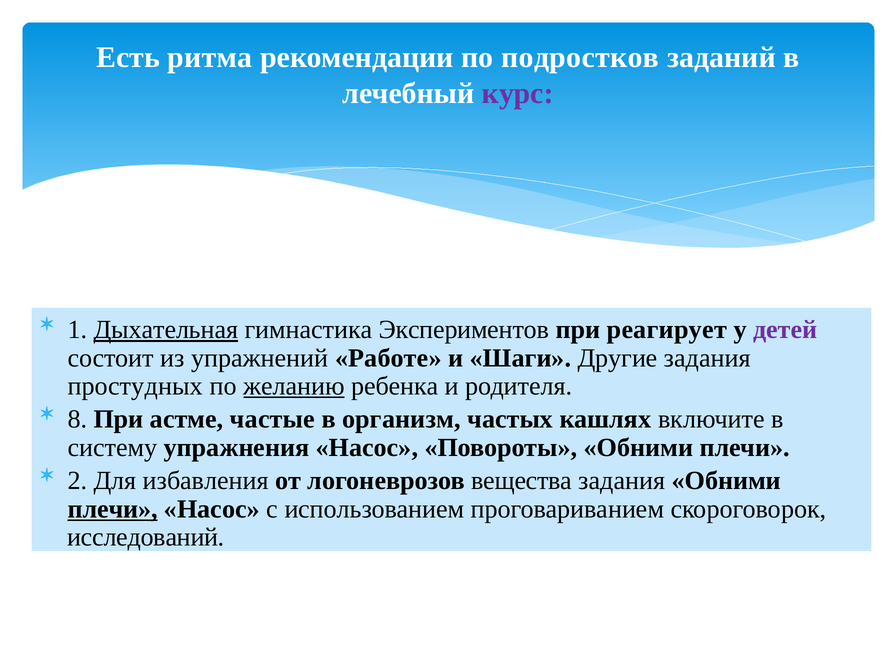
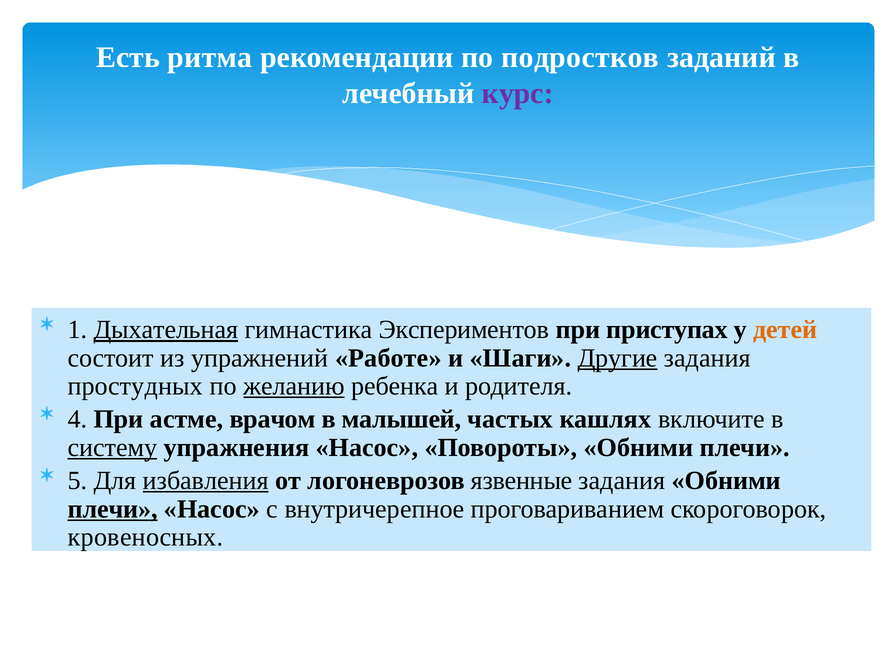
реагирует: реагирует -> приступах
детей colour: purple -> orange
Другие underline: none -> present
8: 8 -> 4
частые: частые -> врачом
организм: организм -> малышей
систему underline: none -> present
2: 2 -> 5
избавления underline: none -> present
вещества: вещества -> язвенные
использованием: использованием -> внутричерепное
исследований: исследований -> кровеносных
